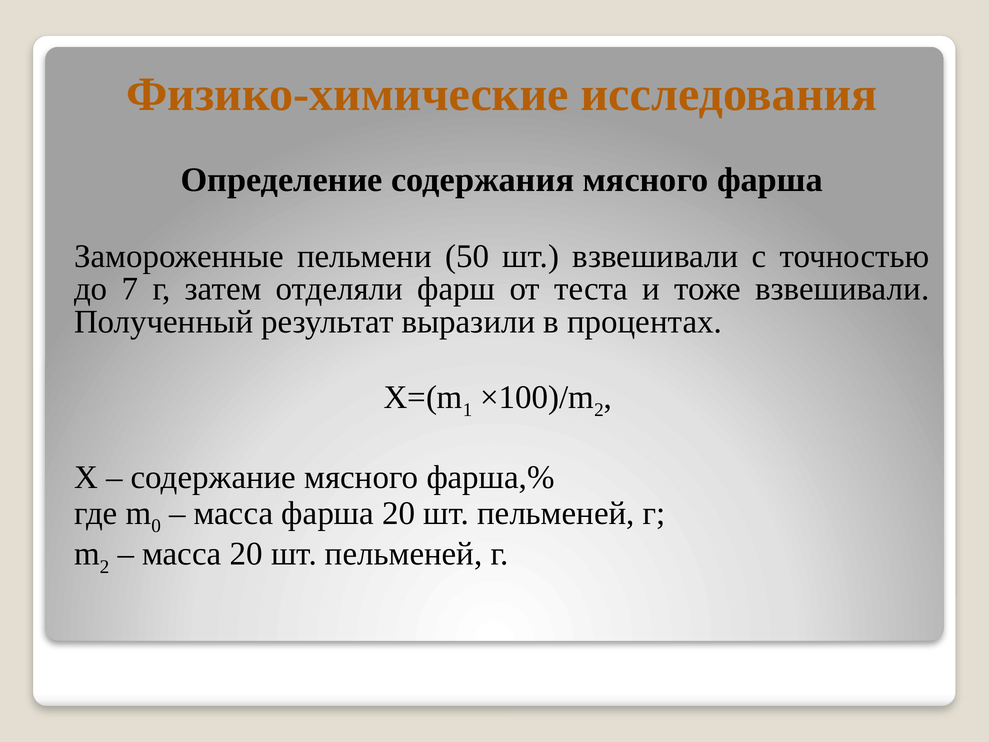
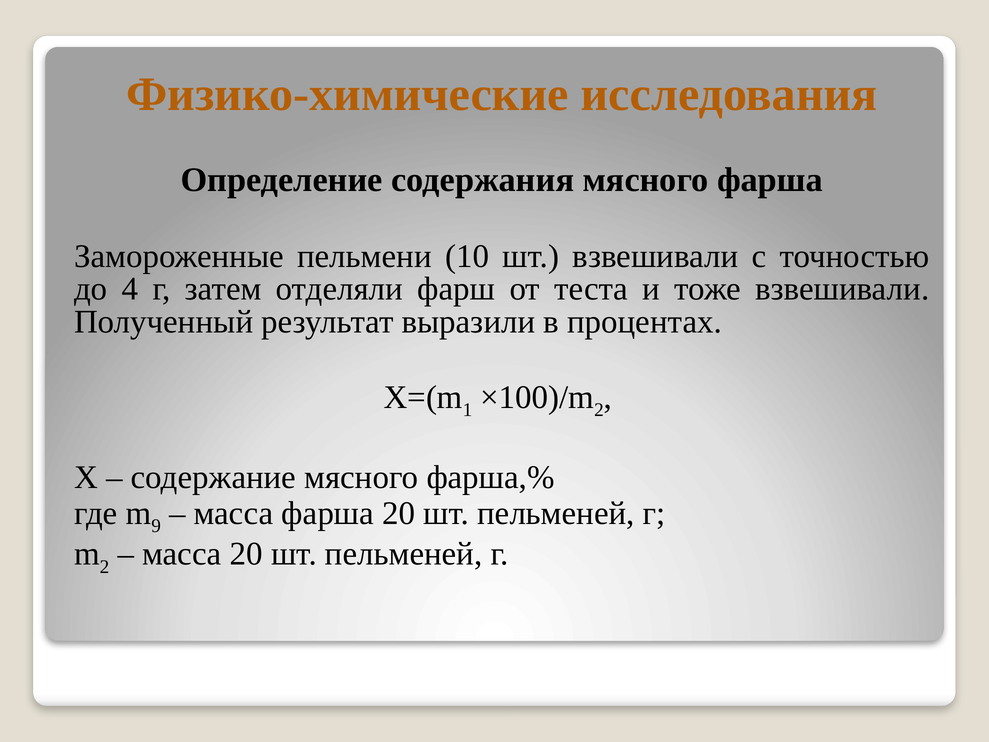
50: 50 -> 10
7: 7 -> 4
0: 0 -> 9
